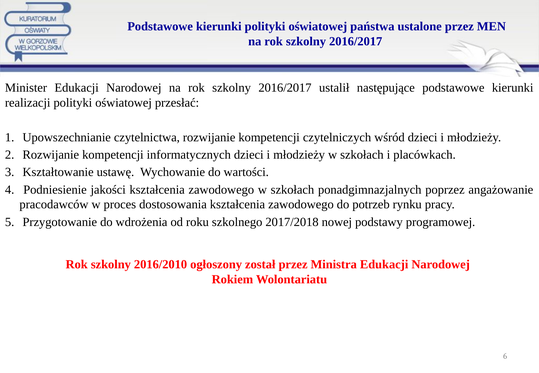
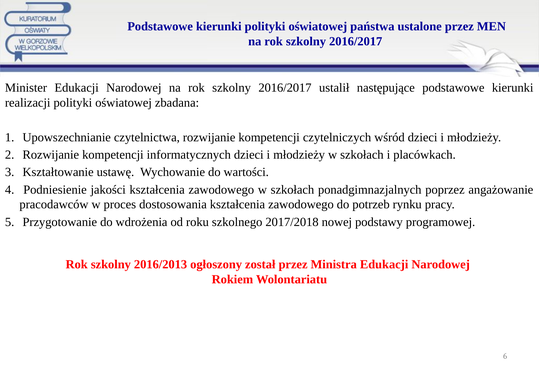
przesłać: przesłać -> zbadana
2016/2010: 2016/2010 -> 2016/2013
